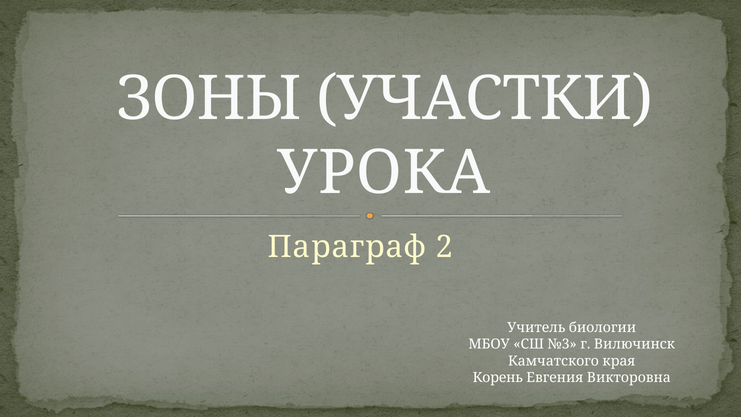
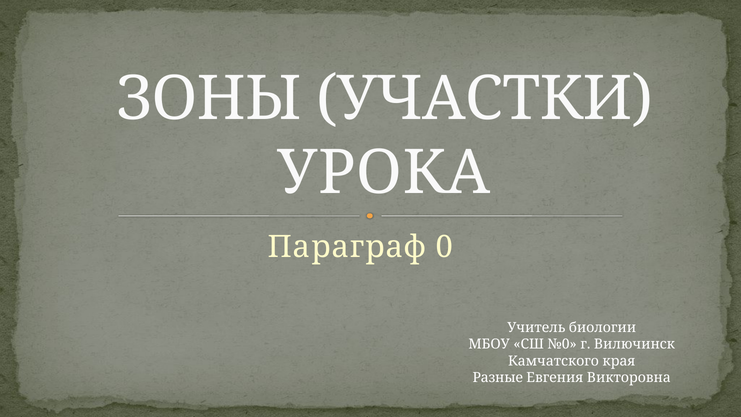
2: 2 -> 0
№3: №3 -> №0
Корень: Корень -> Разные
